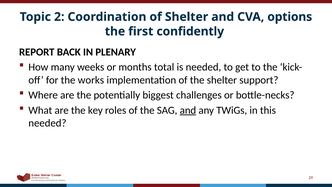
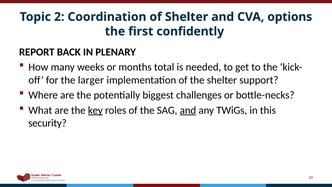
works: works -> larger
key underline: none -> present
needed at (47, 123): needed -> security
